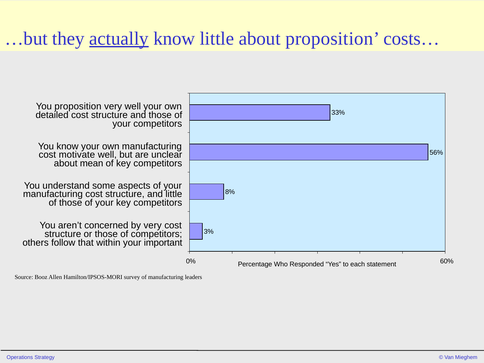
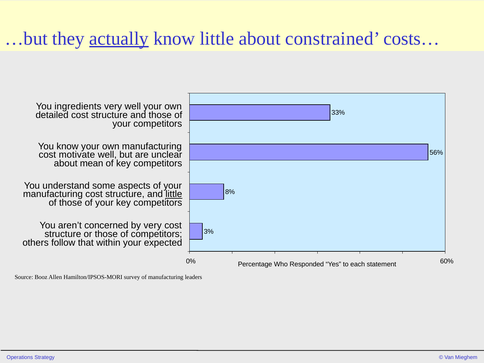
about proposition: proposition -> constrained
You proposition: proposition -> ingredients
little at (174, 194) underline: none -> present
important: important -> expected
